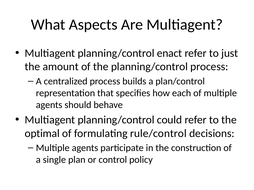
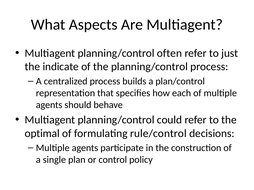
enact: enact -> often
amount: amount -> indicate
